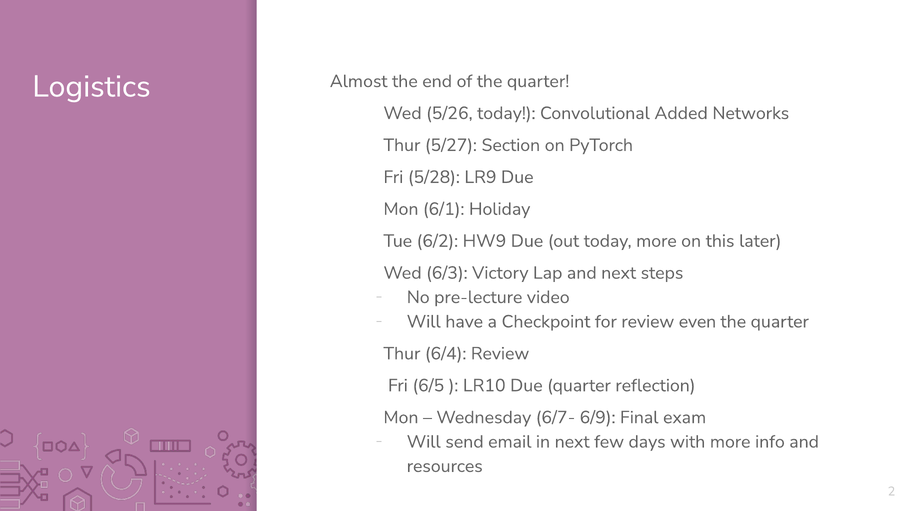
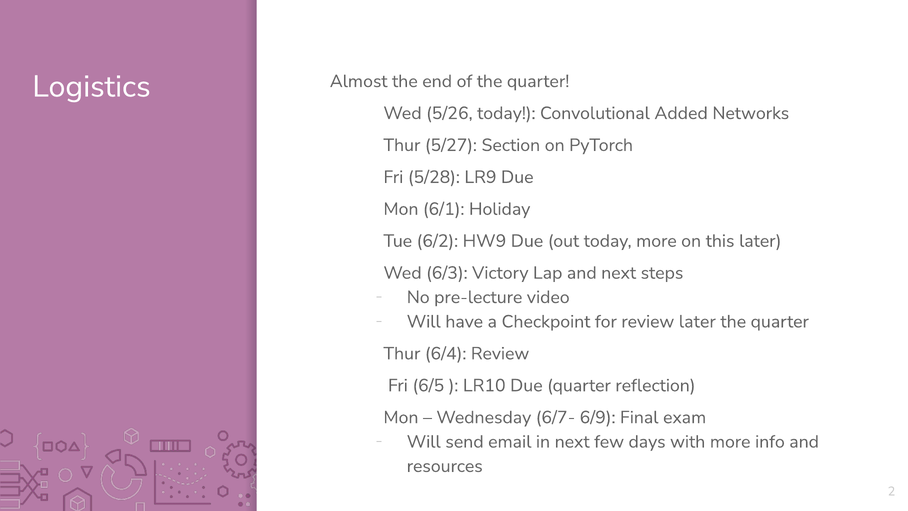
review even: even -> later
